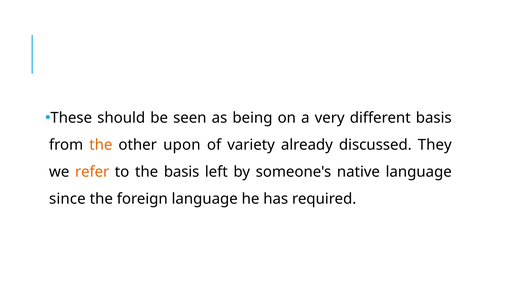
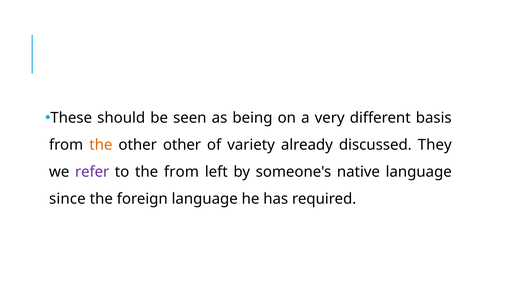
other upon: upon -> other
refer colour: orange -> purple
the basis: basis -> from
